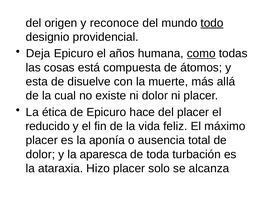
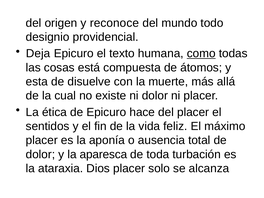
todo underline: present -> none
años: años -> texto
reducido: reducido -> sentidos
Hizo: Hizo -> Dios
